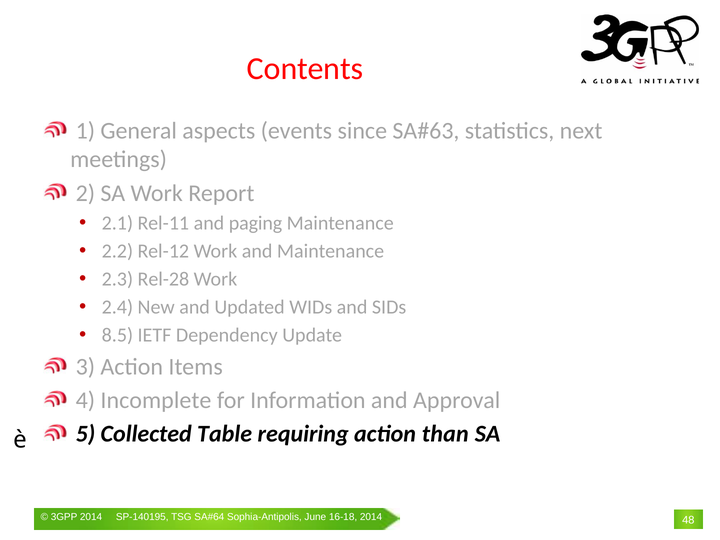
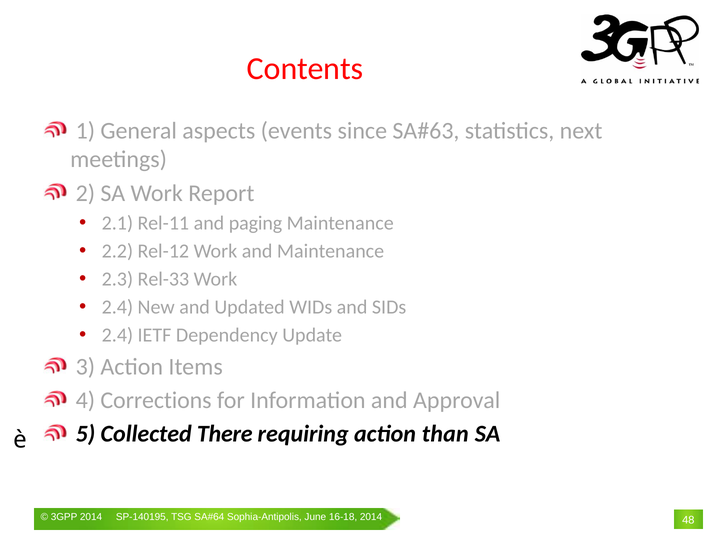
Rel-28: Rel-28 -> Rel-33
8.5 at (117, 335): 8.5 -> 2.4
Incomplete: Incomplete -> Corrections
Table: Table -> There
